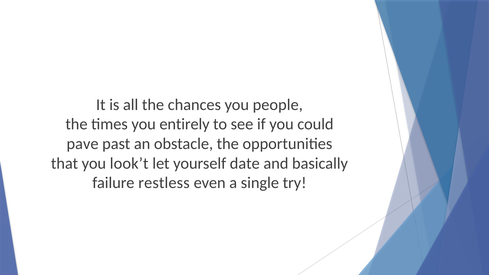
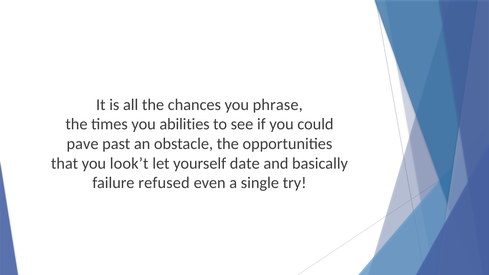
people: people -> phrase
entirely: entirely -> abilities
restless: restless -> refused
